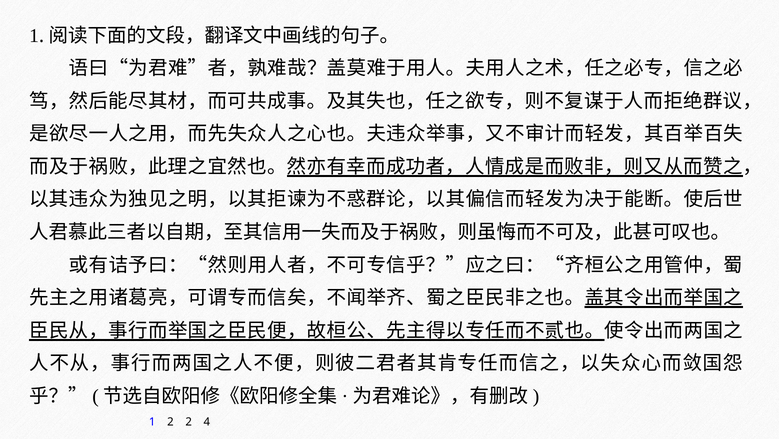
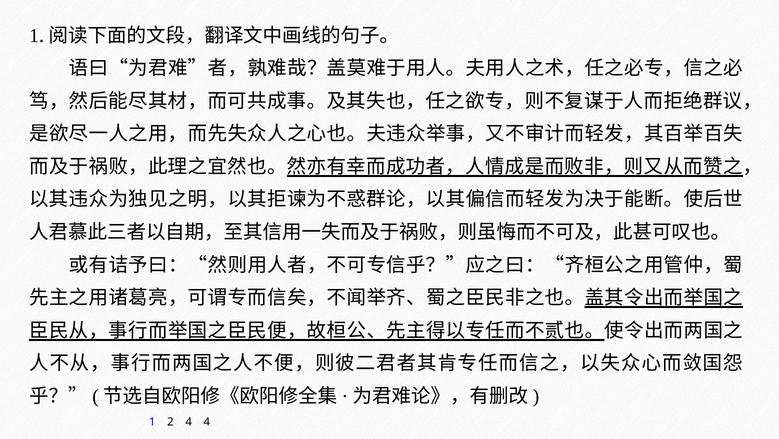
2 2: 2 -> 4
